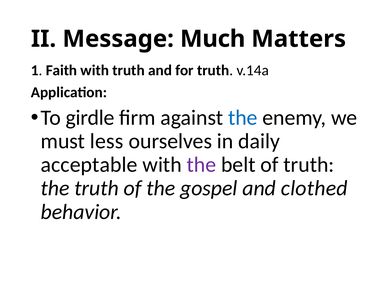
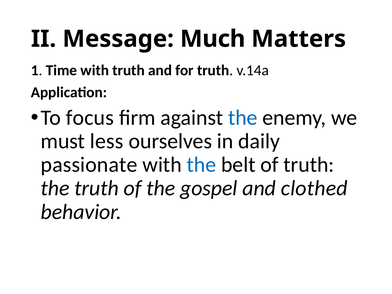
Faith: Faith -> Time
girdle: girdle -> focus
acceptable: acceptable -> passionate
the at (201, 165) colour: purple -> blue
